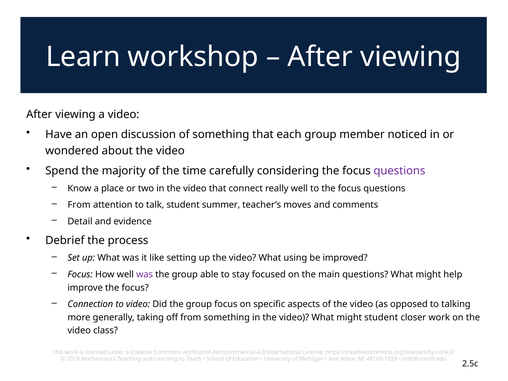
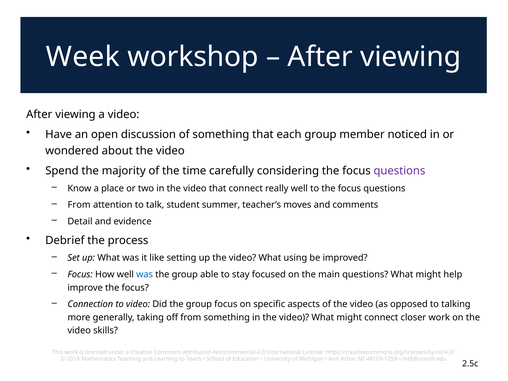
Learn: Learn -> Week
was at (145, 274) colour: purple -> blue
might student: student -> connect
class: class -> skills
